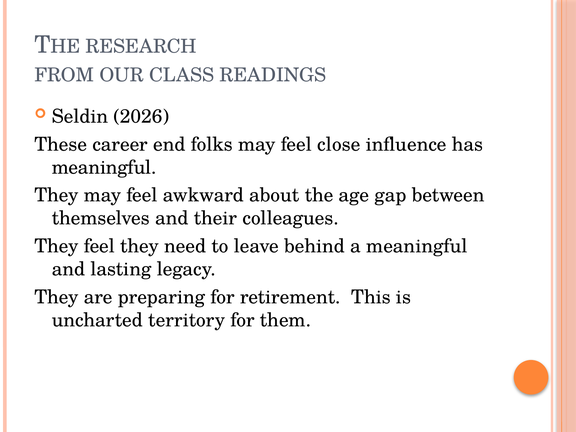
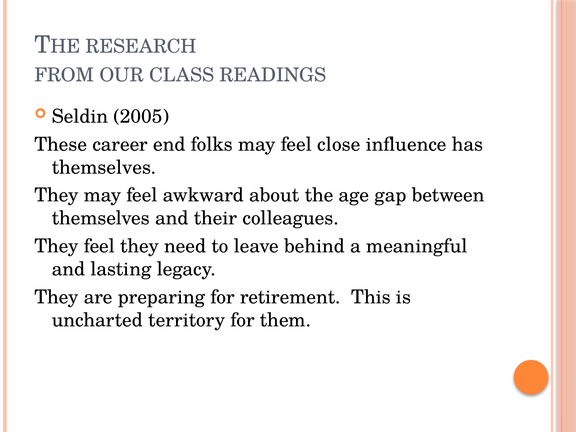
2026: 2026 -> 2005
meaningful at (104, 167): meaningful -> themselves
